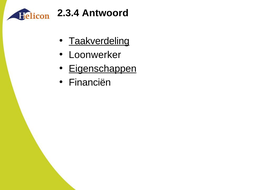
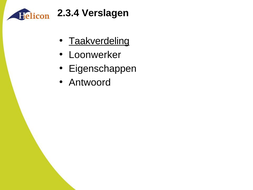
Antwoord: Antwoord -> Verslagen
Eigenschappen underline: present -> none
Financiën: Financiën -> Antwoord
